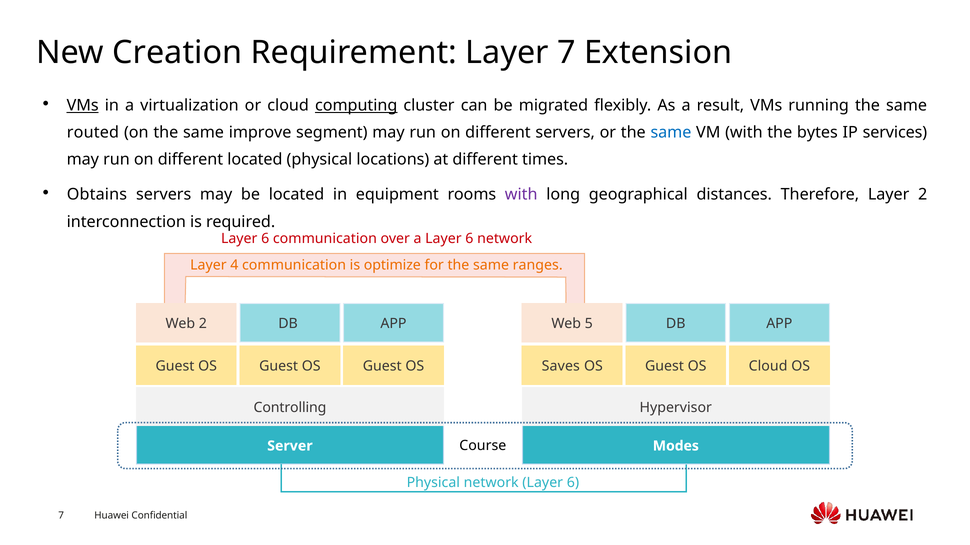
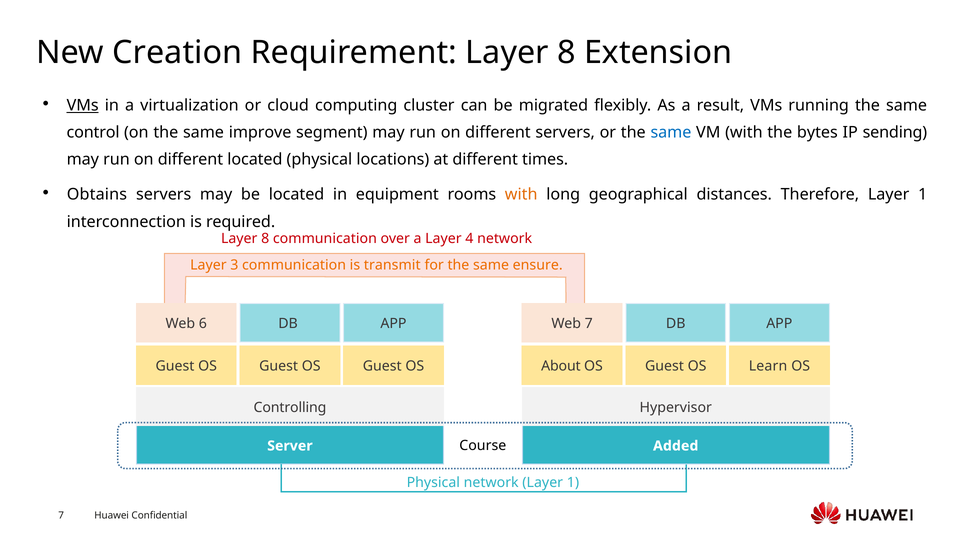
Requirement Layer 7: 7 -> 8
computing underline: present -> none
routed: routed -> control
services: services -> sending
with at (521, 195) colour: purple -> orange
Therefore Layer 2: 2 -> 1
6 at (265, 239): 6 -> 8
a Layer 6: 6 -> 4
4: 4 -> 3
optimize: optimize -> transmit
ranges: ranges -> ensure
Web 2: 2 -> 6
Web 5: 5 -> 7
Saves: Saves -> About
OS Cloud: Cloud -> Learn
Modes: Modes -> Added
network Layer 6: 6 -> 1
